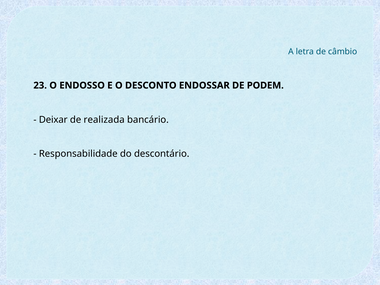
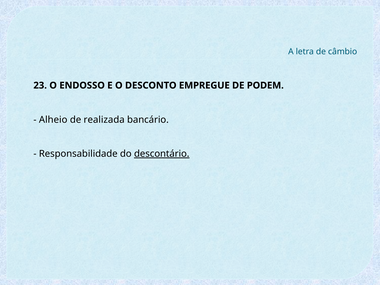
ENDOSSAR: ENDOSSAR -> EMPREGUE
Deixar: Deixar -> Alheio
descontário underline: none -> present
